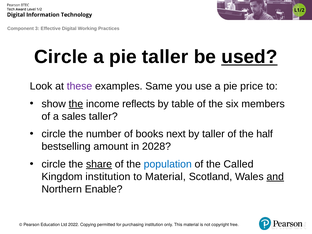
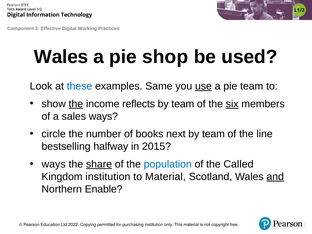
Circle at (61, 57): Circle -> Wales
pie taller: taller -> shop
used underline: present -> none
these colour: purple -> blue
use underline: none -> present
pie price: price -> team
table at (183, 104): table -> team
six underline: none -> present
sales taller: taller -> ways
taller at (213, 134): taller -> team
half: half -> line
amount: amount -> halfway
2028: 2028 -> 2015
circle at (54, 164): circle -> ways
